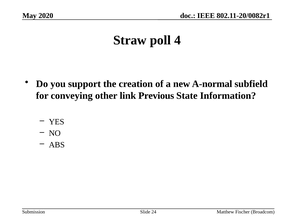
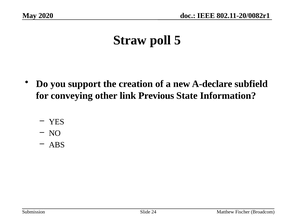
4: 4 -> 5
A-normal: A-normal -> A-declare
